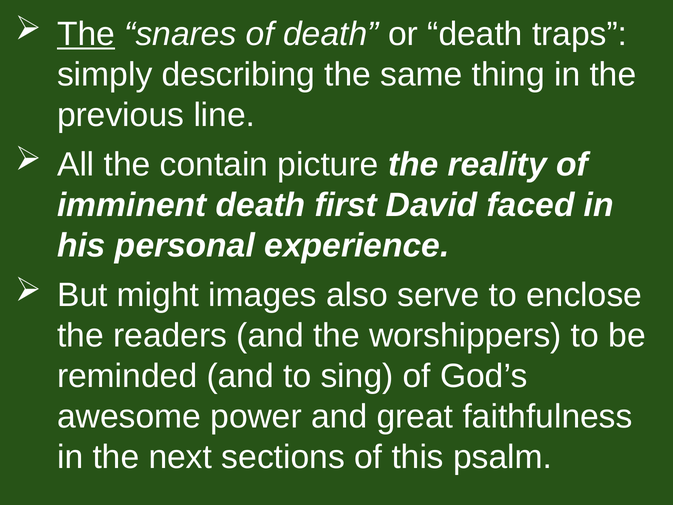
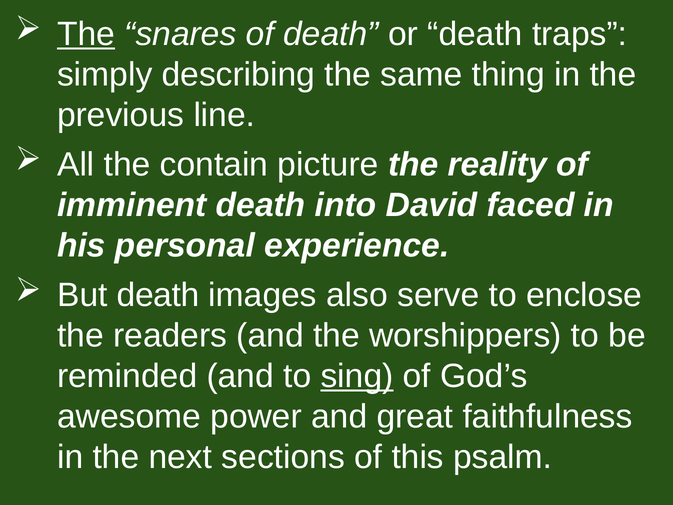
first: first -> into
But might: might -> death
sing underline: none -> present
